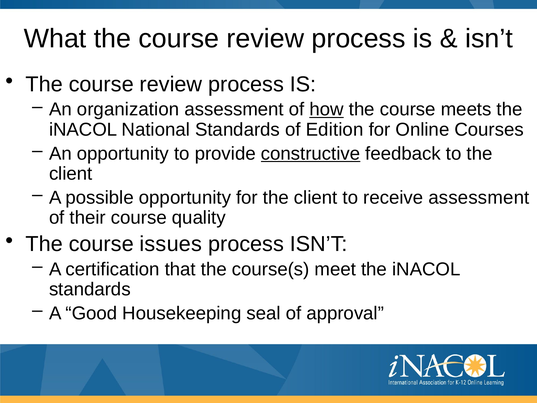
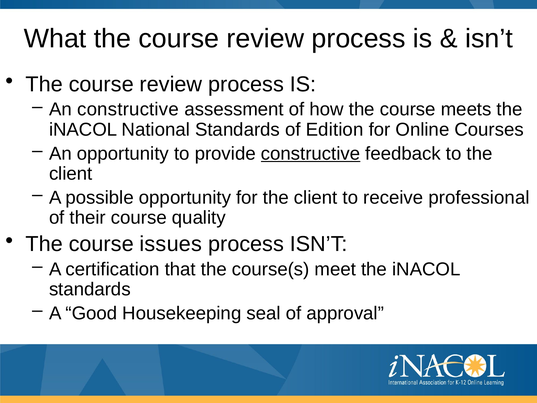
An organization: organization -> constructive
how underline: present -> none
receive assessment: assessment -> professional
